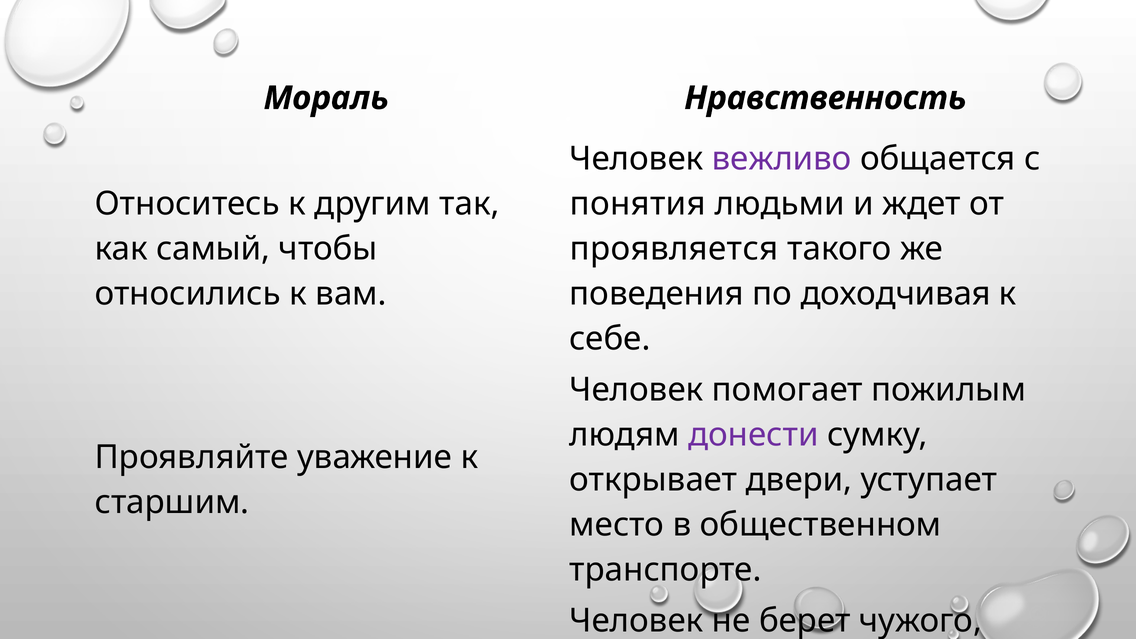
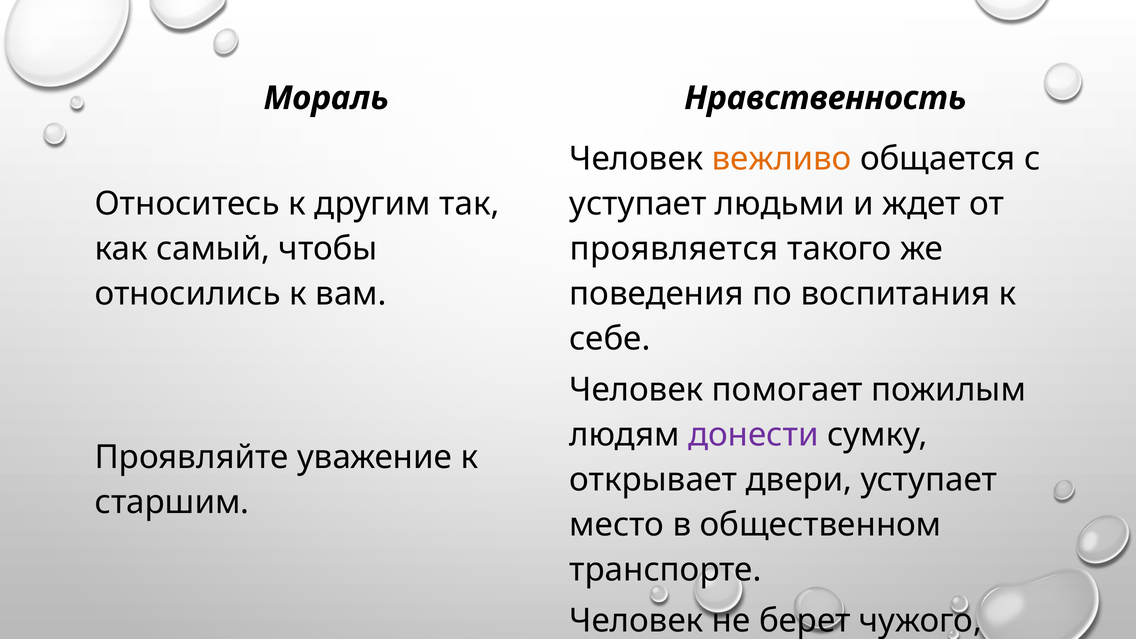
вежливо colour: purple -> orange
понятия at (638, 204): понятия -> уступает
доходчивая: доходчивая -> воспитания
